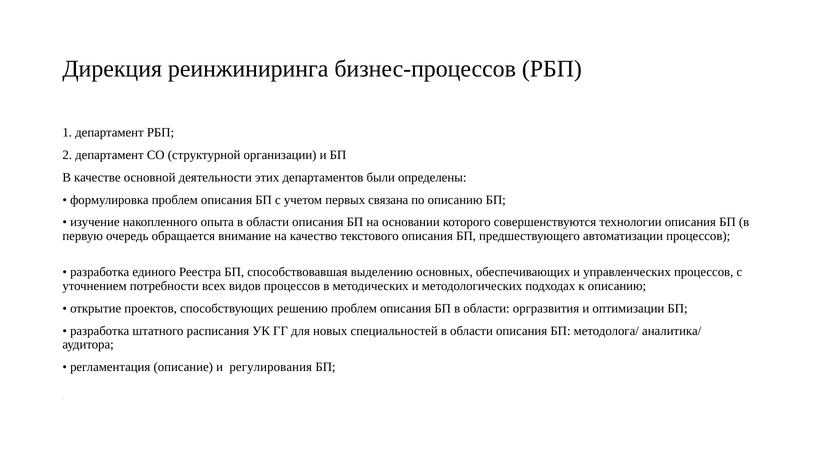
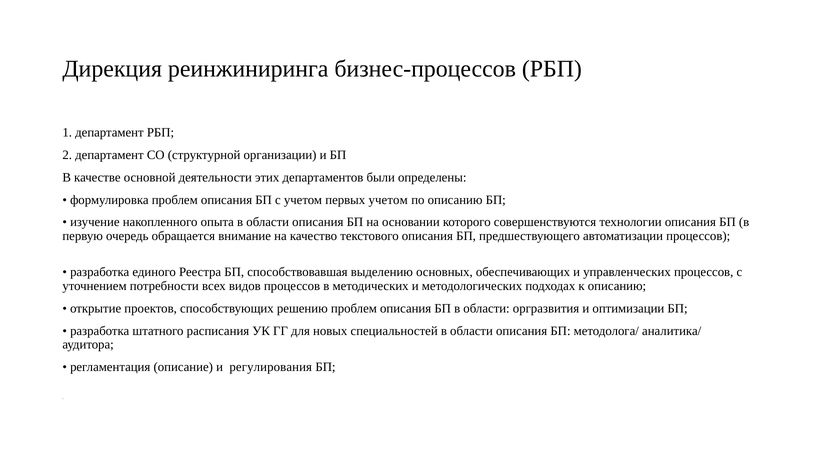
первых связана: связана -> учетом
